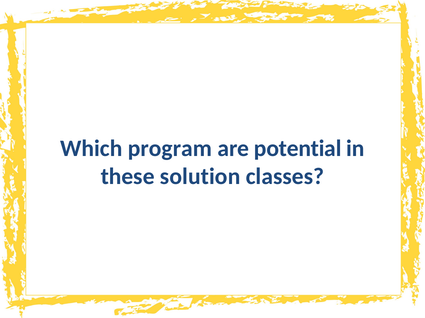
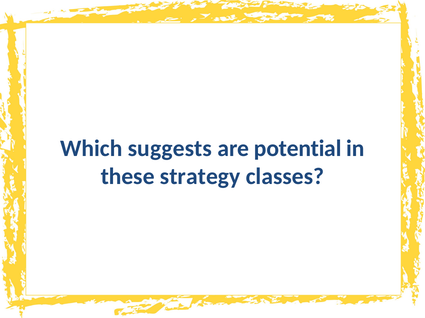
program: program -> suggests
solution: solution -> strategy
